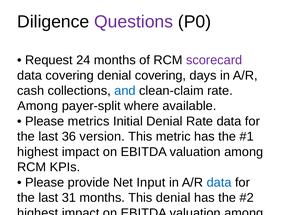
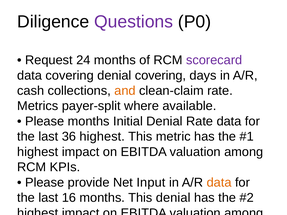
and colour: blue -> orange
Among at (38, 106): Among -> Metrics
Please metrics: metrics -> months
36 version: version -> highest
data at (219, 183) colour: blue -> orange
31: 31 -> 16
